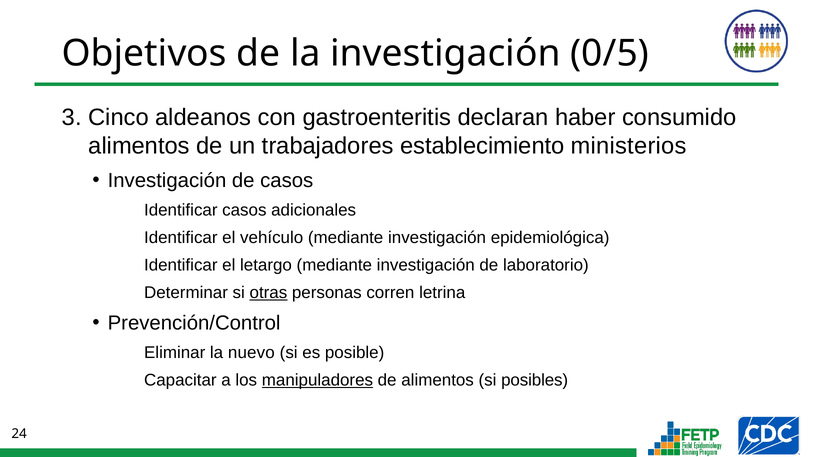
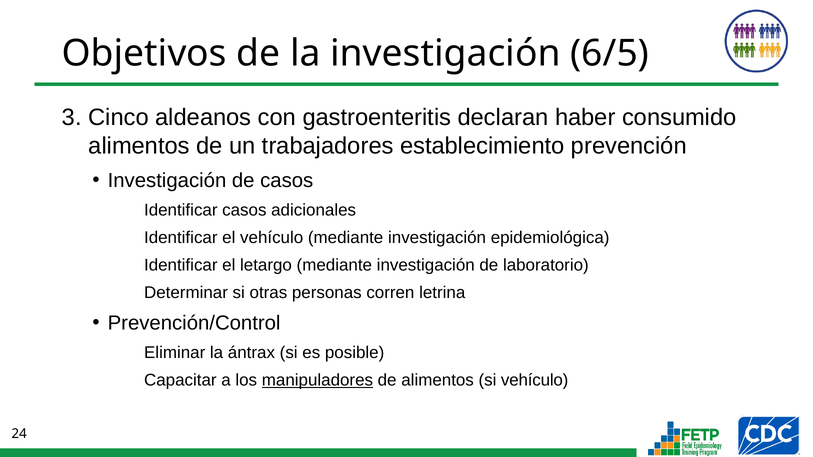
0/5: 0/5 -> 6/5
ministerios: ministerios -> prevención
otras underline: present -> none
nuevo: nuevo -> ántrax
si posibles: posibles -> vehículo
